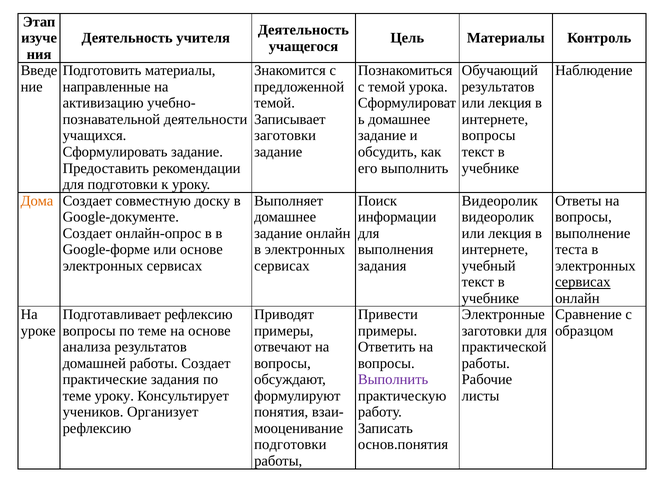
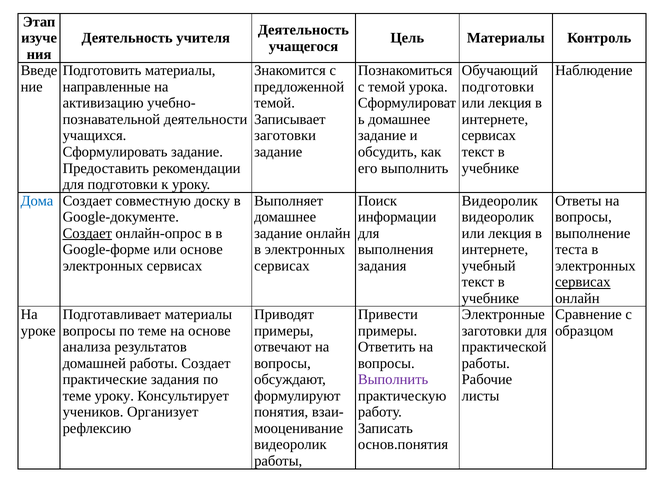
результатов at (498, 87): результатов -> подготовки
вопросы at (489, 136): вопросы -> сервисах
Дома colour: orange -> blue
Создает at (87, 233) underline: none -> present
Подготавливает рефлексию: рефлексию -> материалы
подготовки at (290, 445): подготовки -> видеоролик
